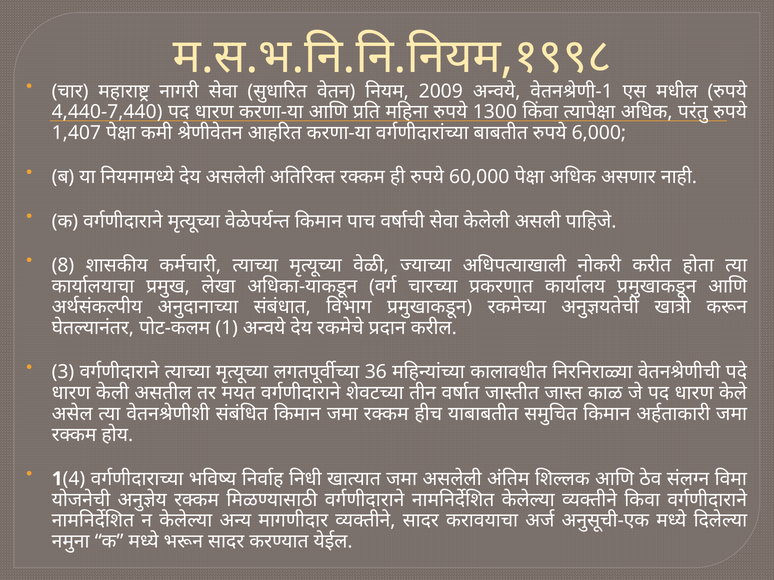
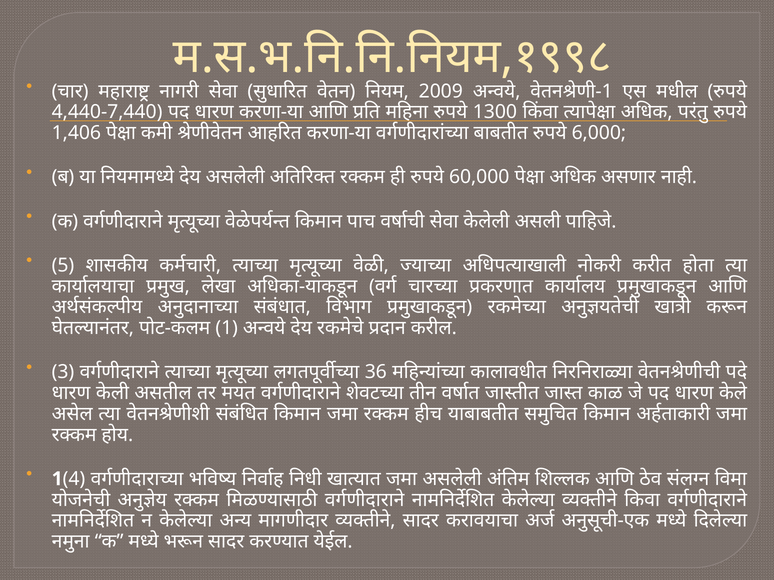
1,407: 1,407 -> 1,406
8: 8 -> 5
